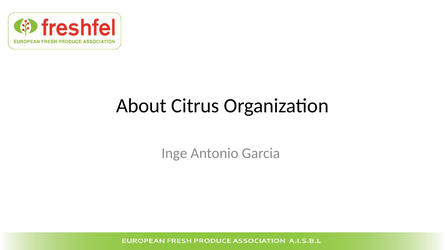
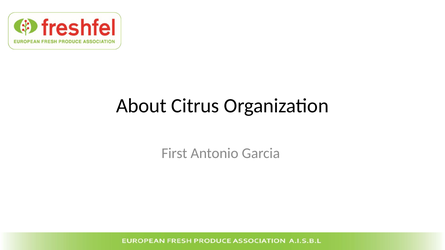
Inge: Inge -> First
